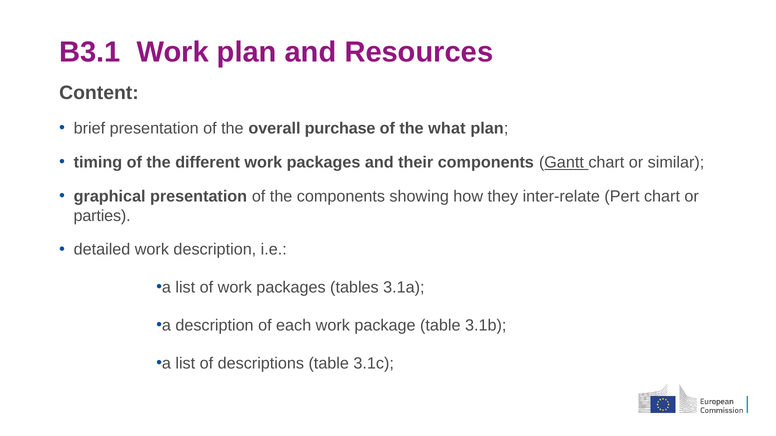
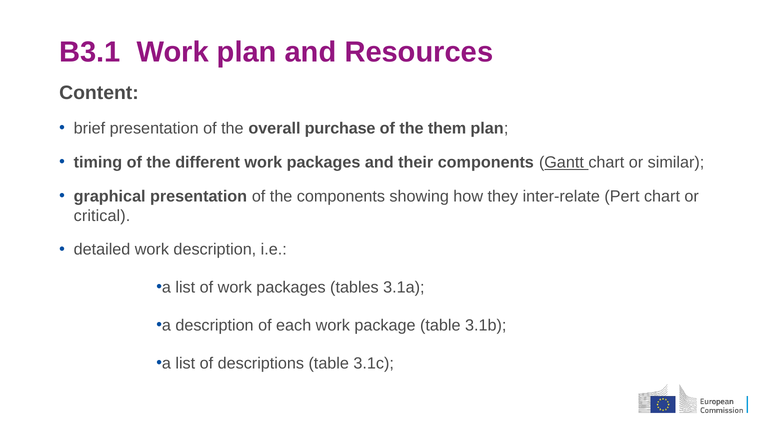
what: what -> them
parties: parties -> critical
